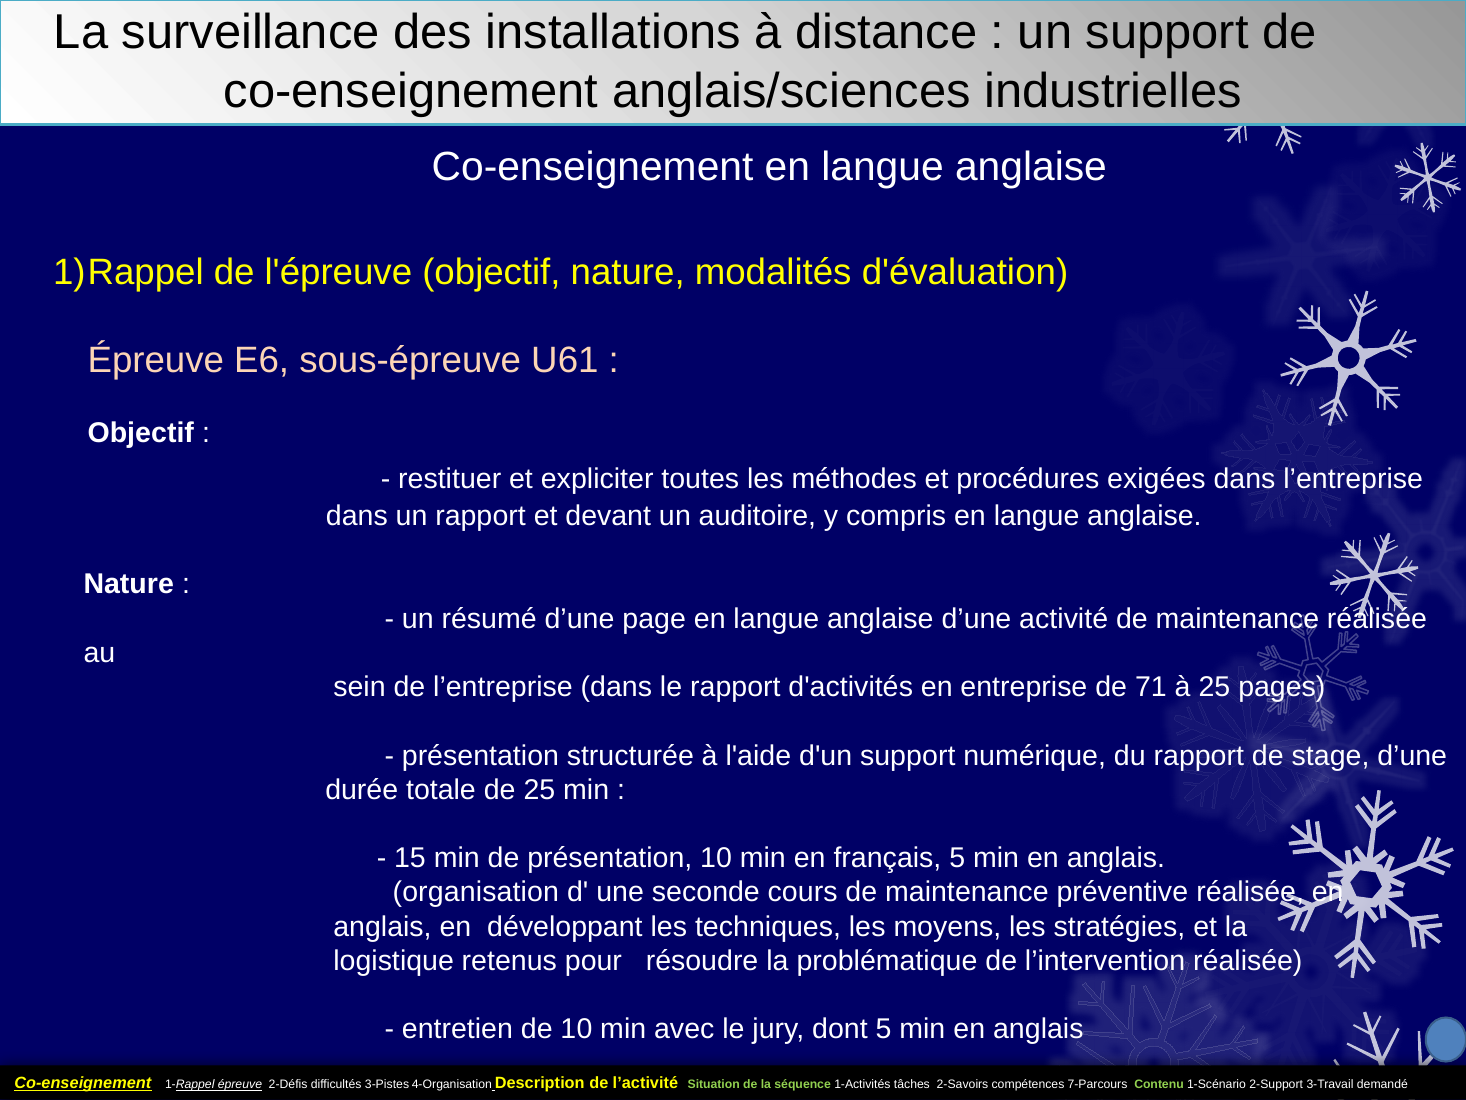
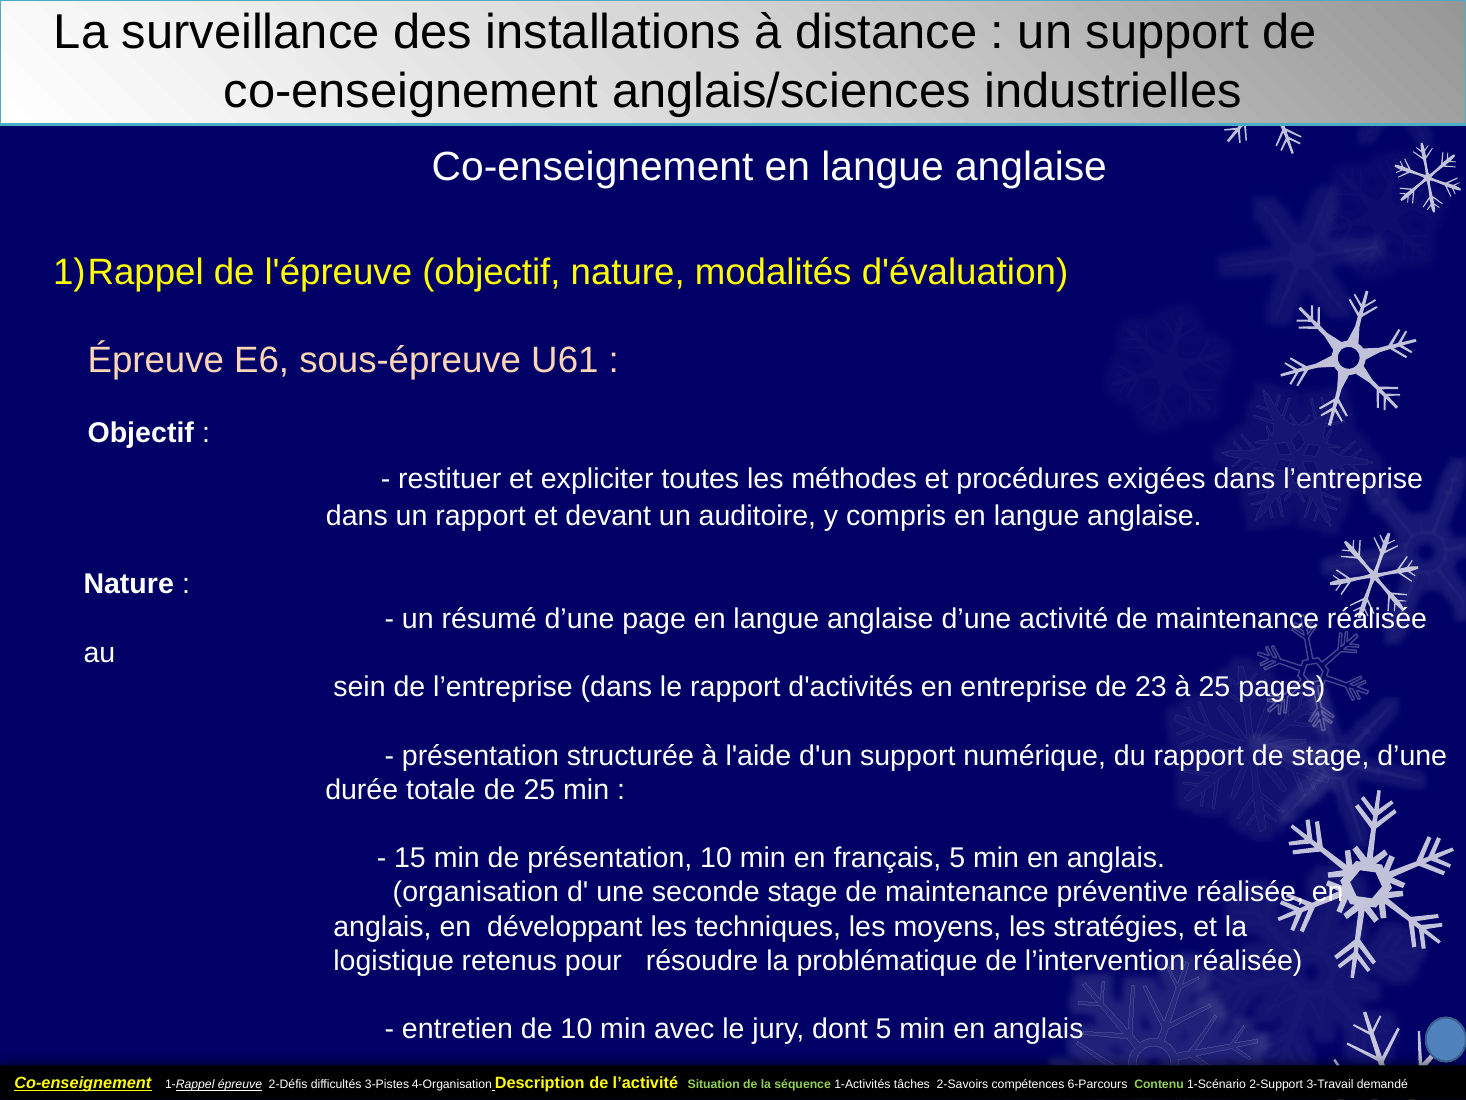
71: 71 -> 23
seconde cours: cours -> stage
7-Parcours: 7-Parcours -> 6-Parcours
